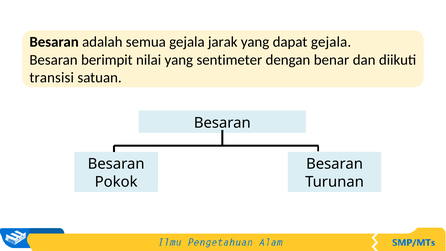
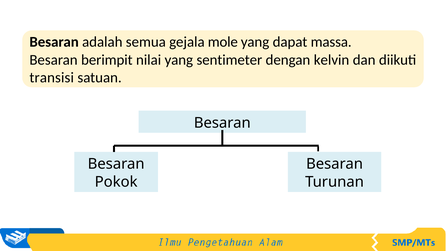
jarak: jarak -> mole
dapat gejala: gejala -> massa
benar: benar -> kelvin
